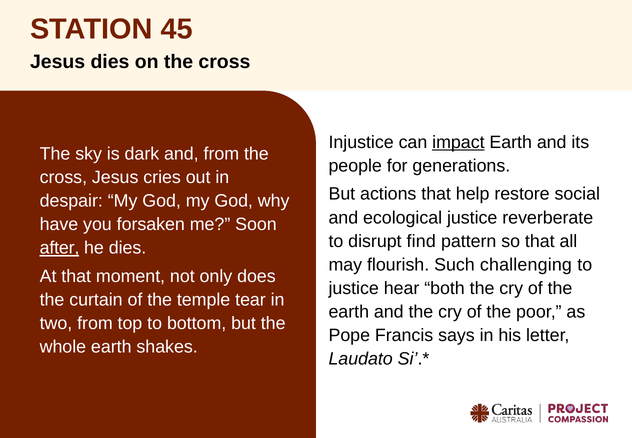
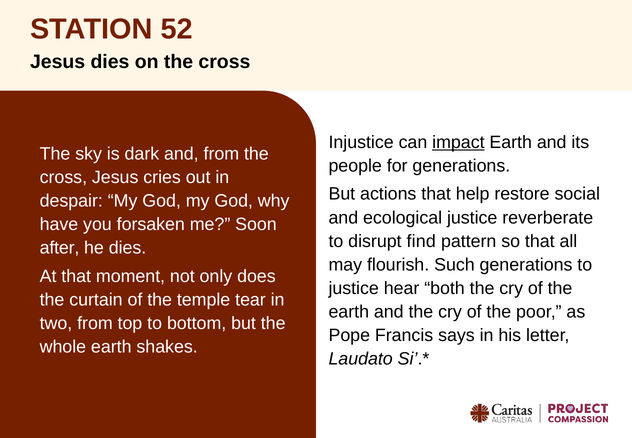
45: 45 -> 52
after underline: present -> none
Such challenging: challenging -> generations
